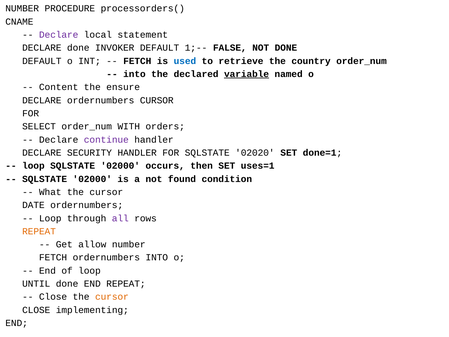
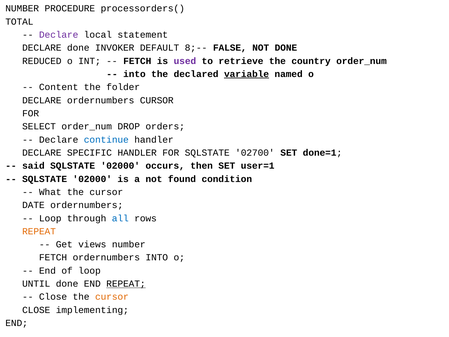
CNAME: CNAME -> TOTAL
1;--: 1;-- -> 8;--
DEFAULT at (42, 61): DEFAULT -> REDUCED
used colour: blue -> purple
ensure: ensure -> folder
WITH: WITH -> DROP
continue colour: purple -> blue
SECURITY: SECURITY -> SPECIFIC
02020: 02020 -> 02700
loop at (33, 166): loop -> said
uses=1: uses=1 -> user=1
all colour: purple -> blue
allow: allow -> views
REPEAT at (126, 284) underline: none -> present
